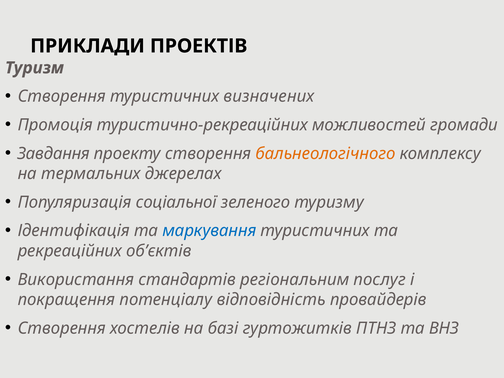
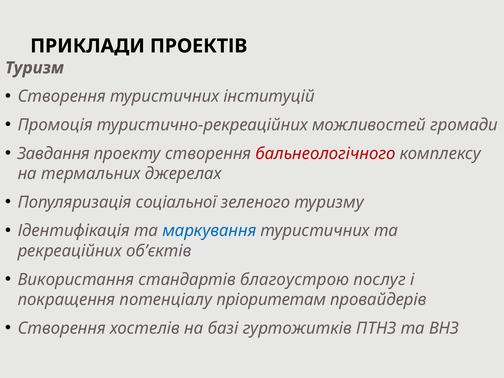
визначених: визначених -> інституцій
бальнеологічного colour: orange -> red
регіональним: регіональним -> благоустрою
відповідність: відповідність -> пріоритетам
